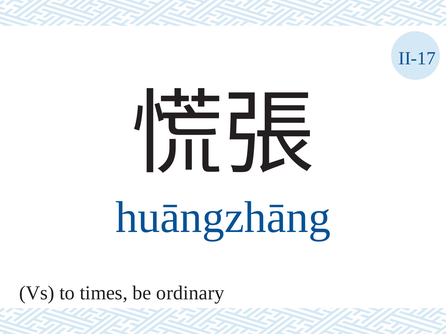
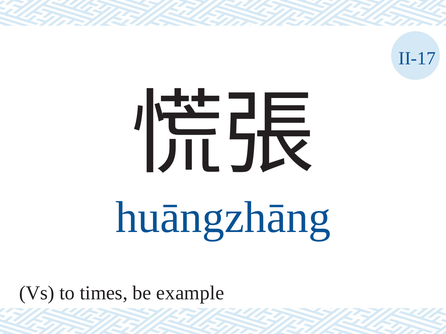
ordinary: ordinary -> example
